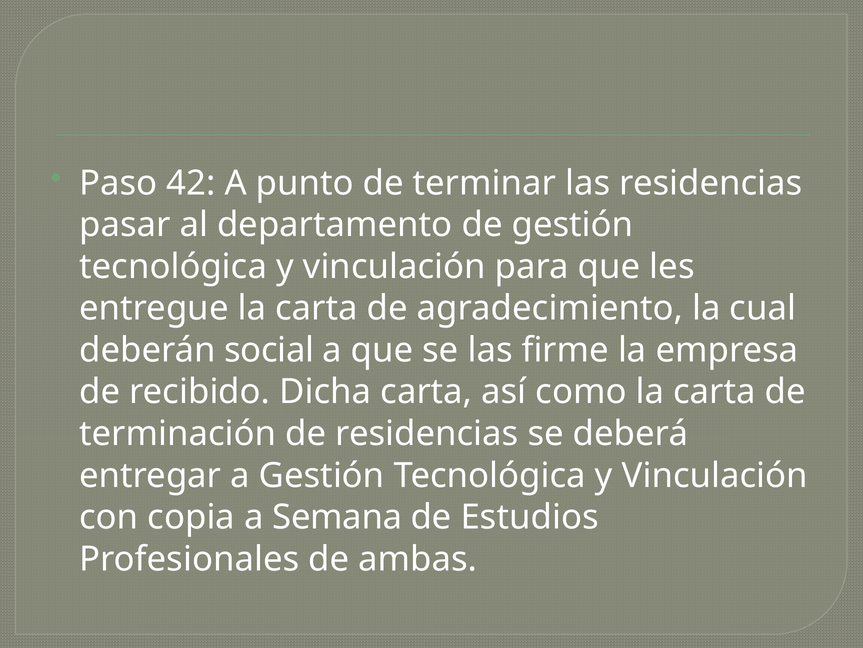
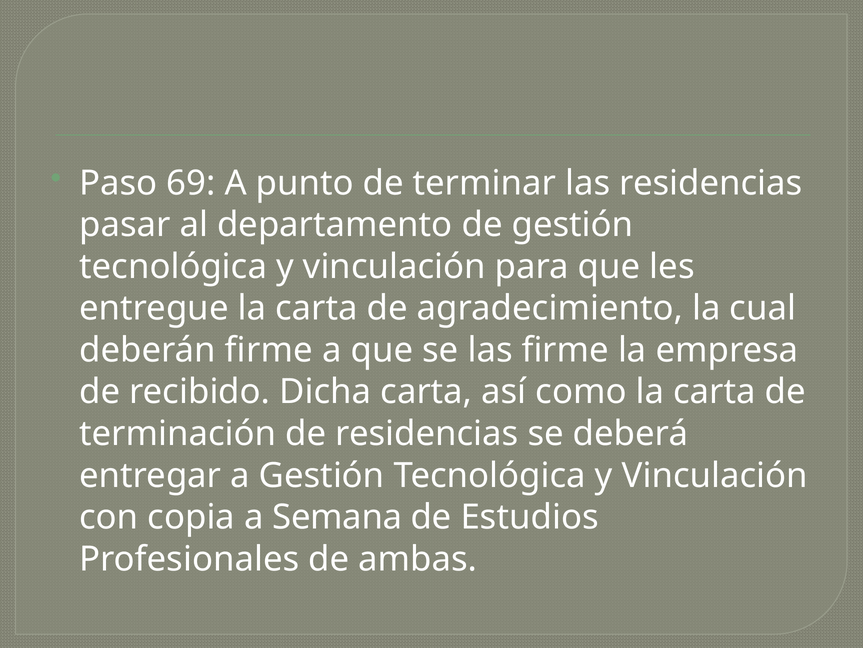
42: 42 -> 69
deberán social: social -> firme
